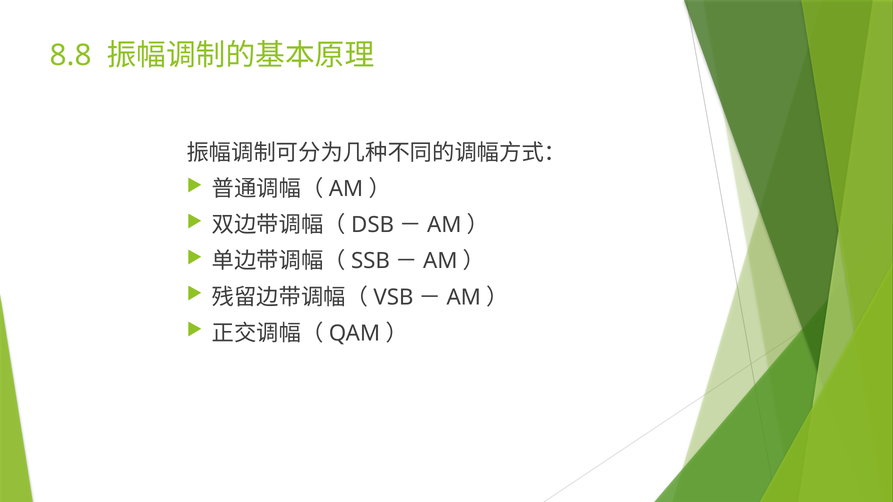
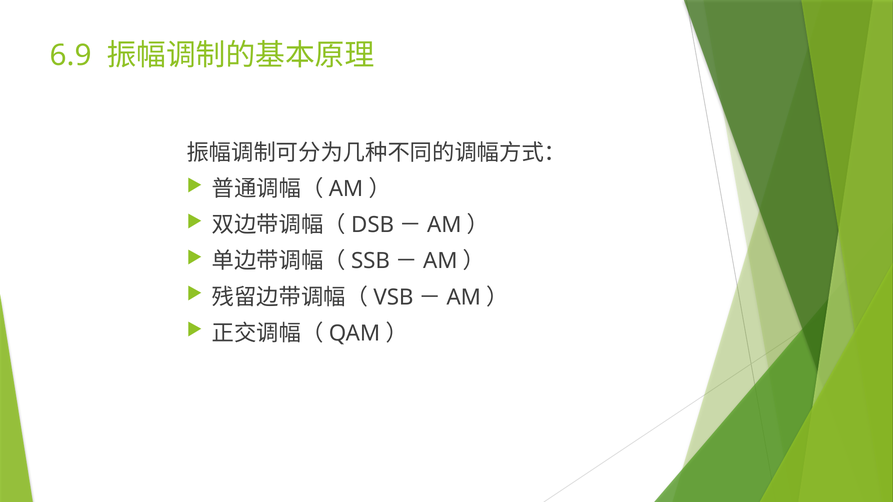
8.8: 8.8 -> 6.9
